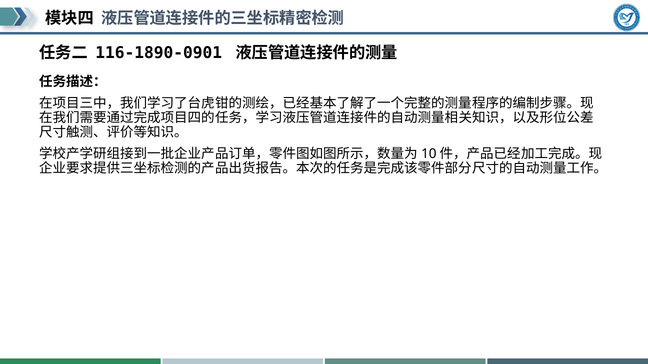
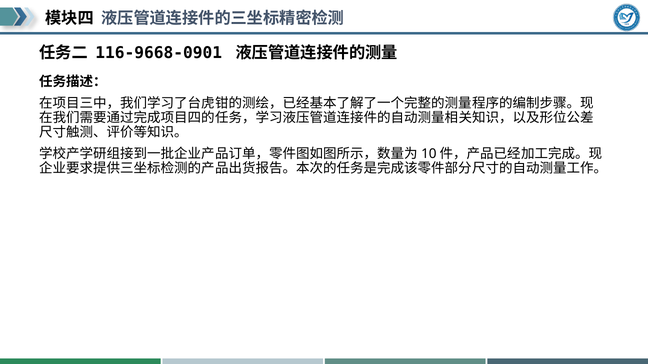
116-1890-0901: 116-1890-0901 -> 116-9668-0901
